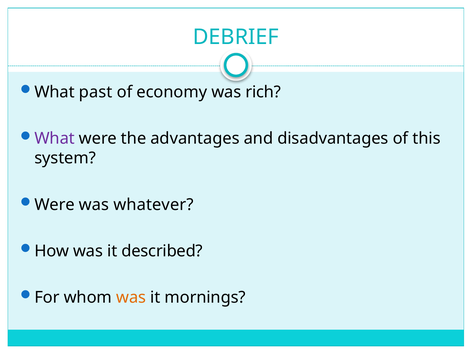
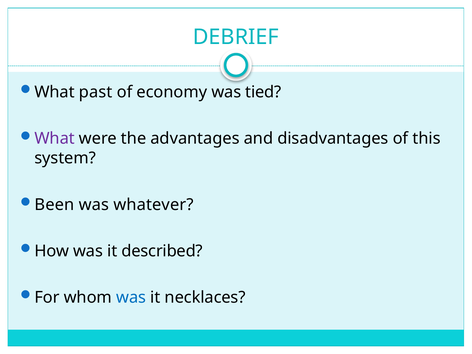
rich: rich -> tied
Were at (55, 205): Were -> Been
was at (131, 297) colour: orange -> blue
mornings: mornings -> necklaces
